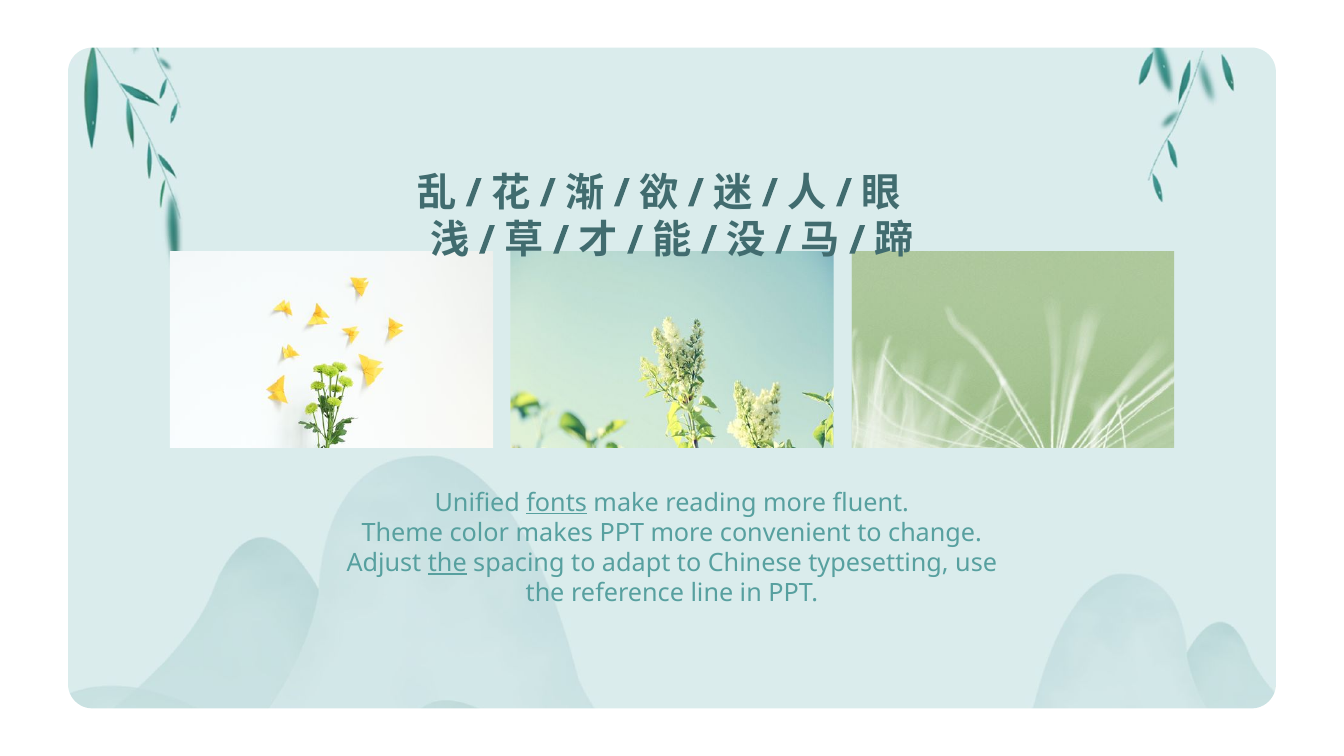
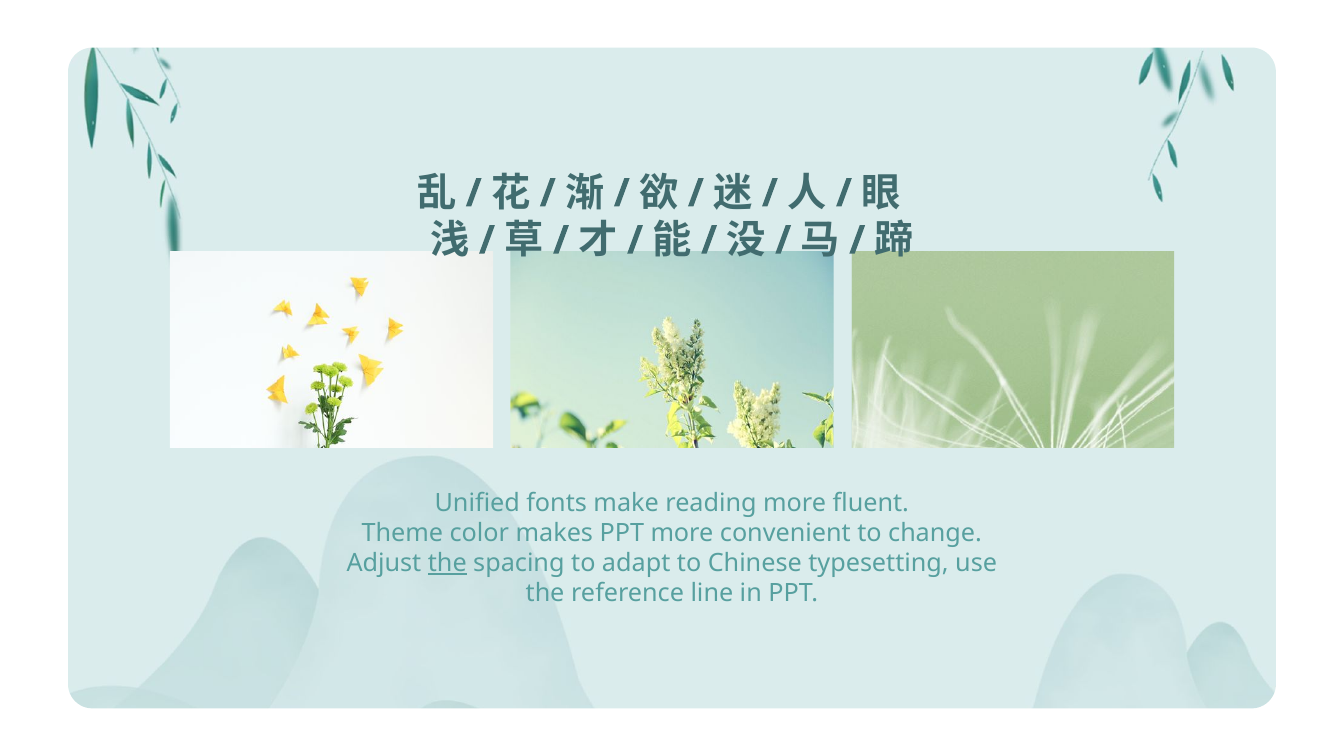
fonts underline: present -> none
